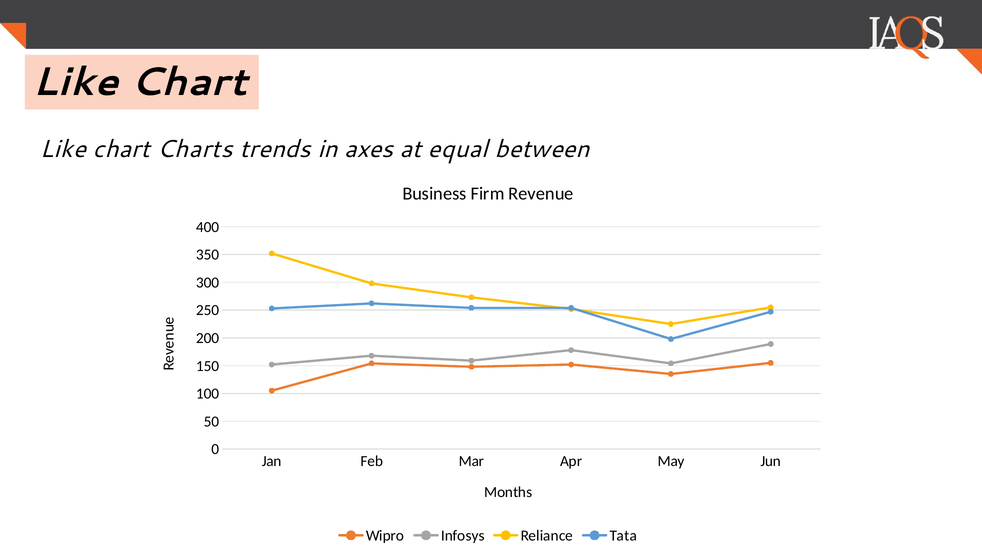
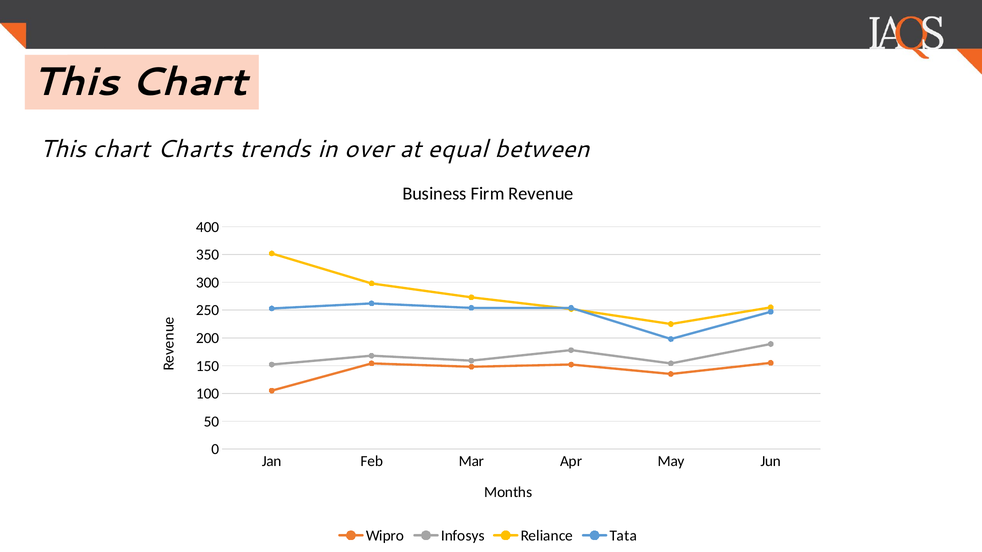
Like at (75, 82): Like -> This
Like at (63, 149): Like -> This
axes: axes -> over
